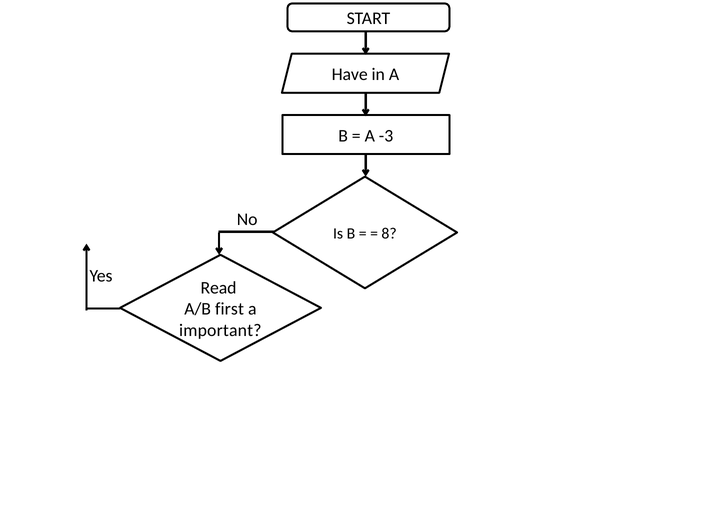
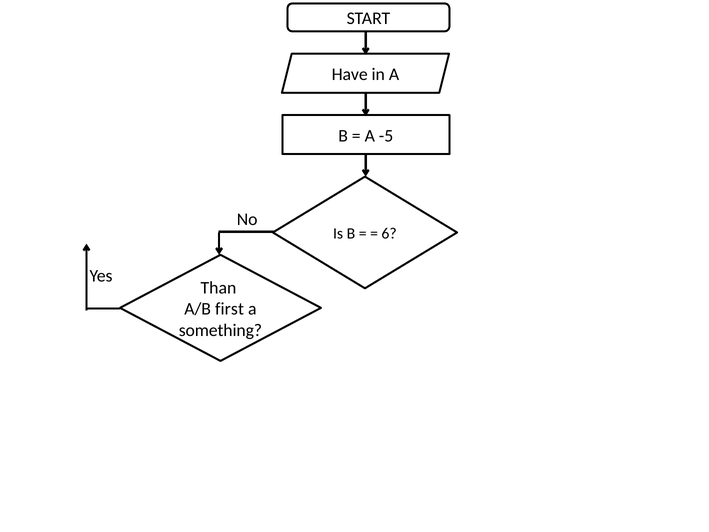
-3: -3 -> -5
8: 8 -> 6
Read: Read -> Than
important: important -> something
